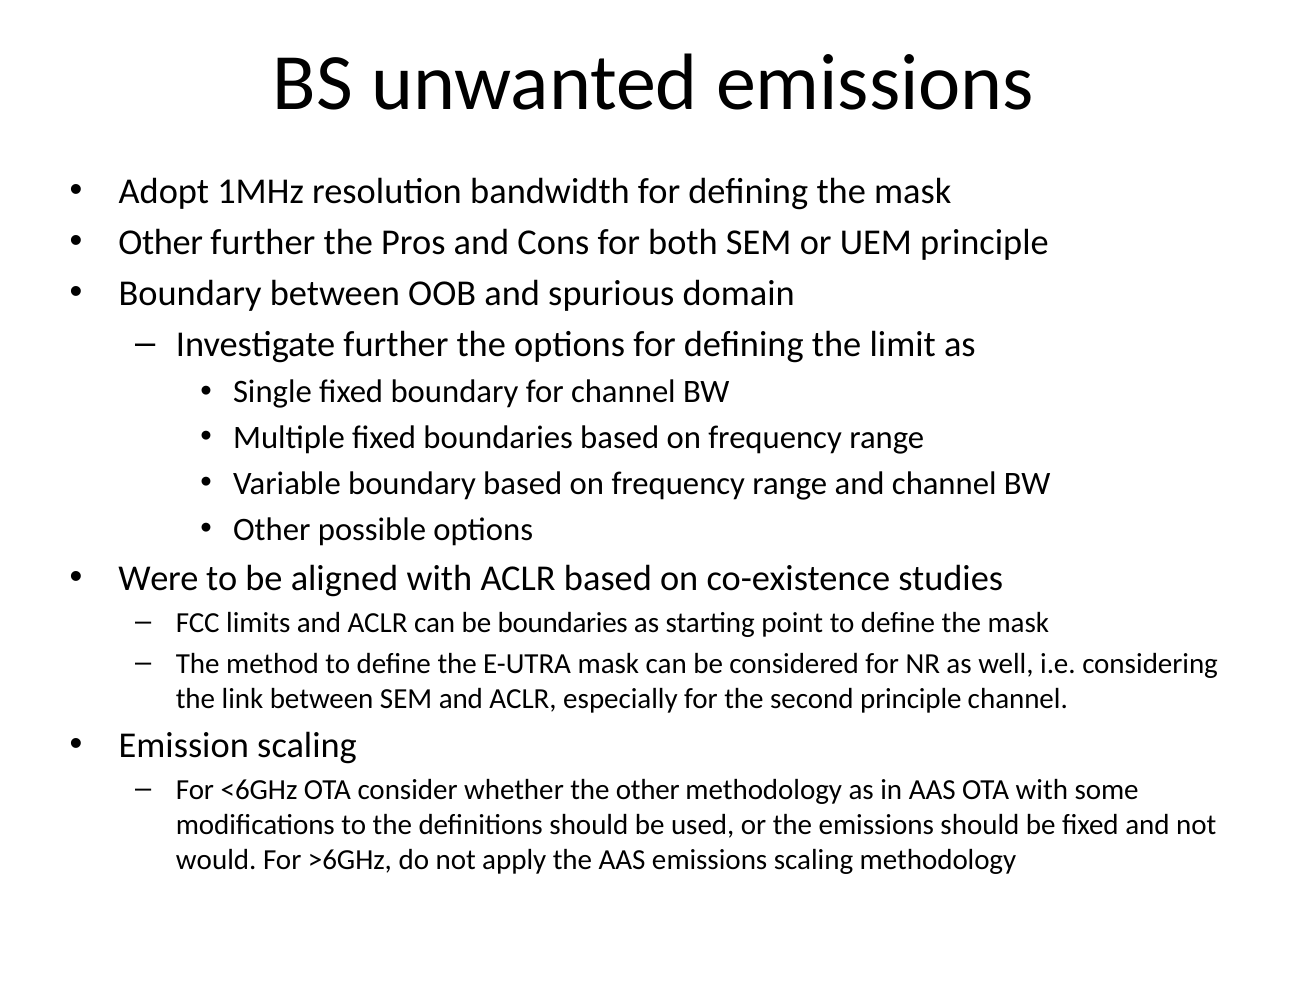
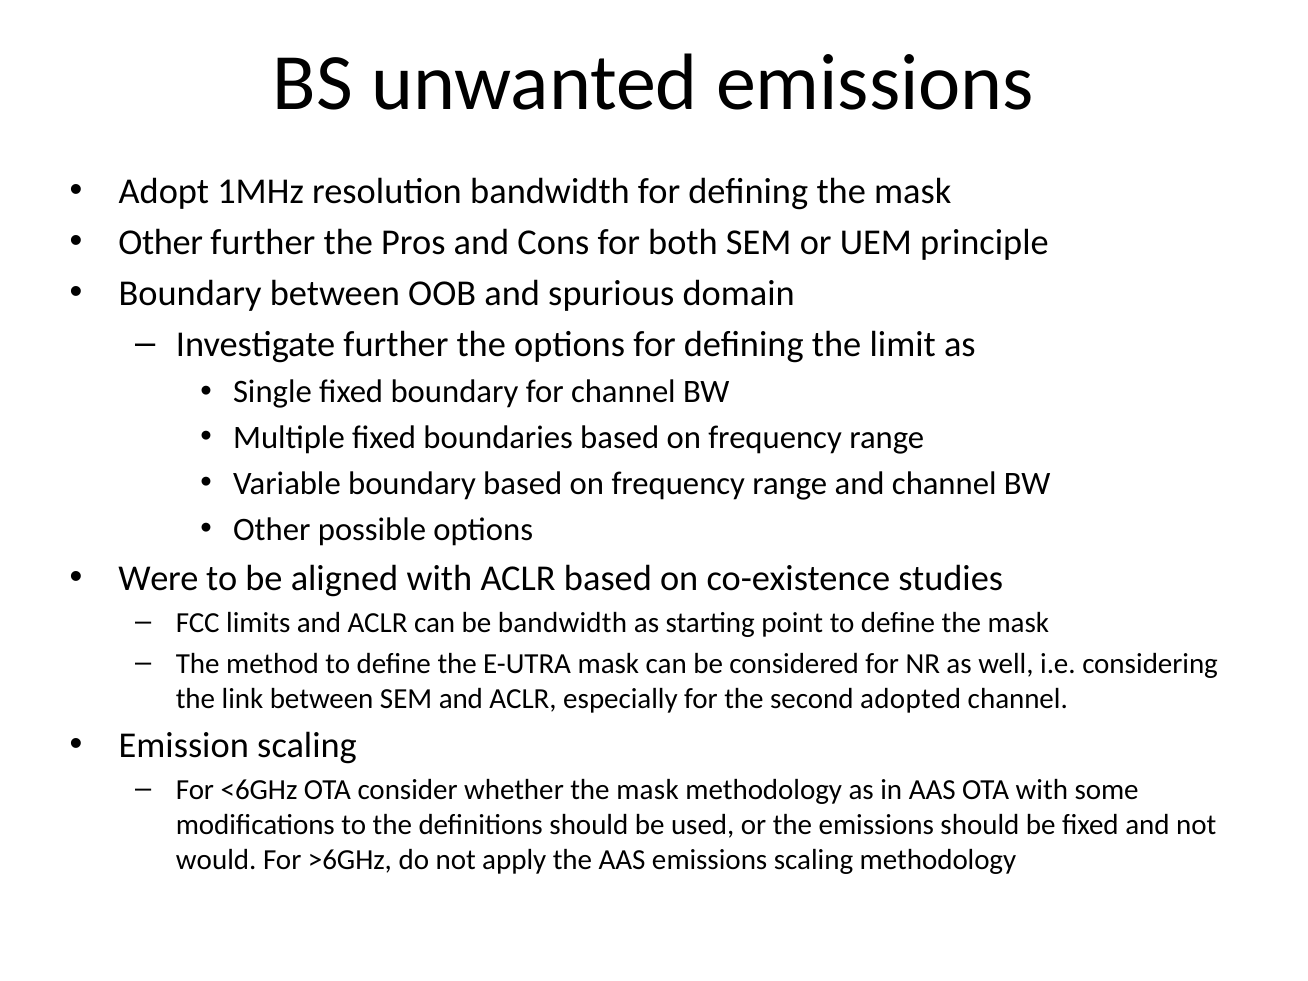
be boundaries: boundaries -> bandwidth
second principle: principle -> adopted
whether the other: other -> mask
